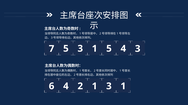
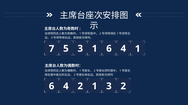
7 5: 5 -> 6
4 3: 3 -> 1
3 1: 1 -> 2
